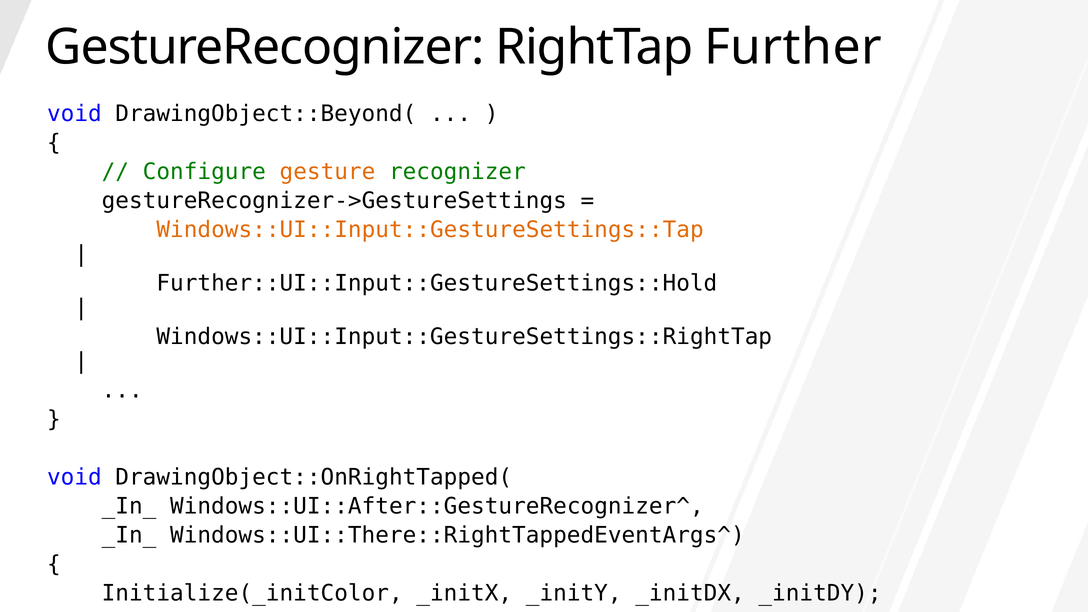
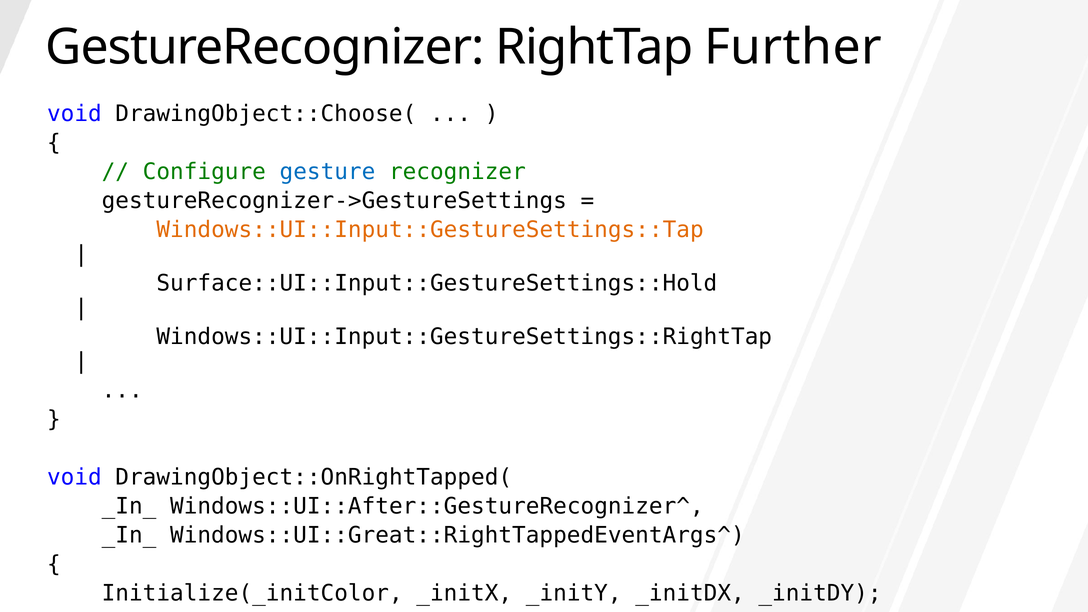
DrawingObject::Beyond(: DrawingObject::Beyond( -> DrawingObject::Choose(
gesture colour: orange -> blue
Further::UI::Input::GestureSettings::Hold: Further::UI::Input::GestureSettings::Hold -> Surface::UI::Input::GestureSettings::Hold
Windows::UI::There::RightTappedEventArgs^: Windows::UI::There::RightTappedEventArgs^ -> Windows::UI::Great::RightTappedEventArgs^
